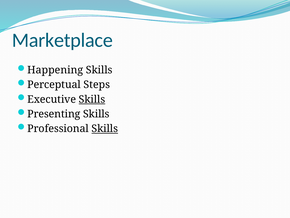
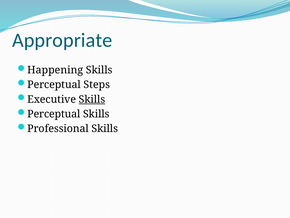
Marketplace: Marketplace -> Appropriate
Presenting at (54, 114): Presenting -> Perceptual
Skills at (105, 128) underline: present -> none
